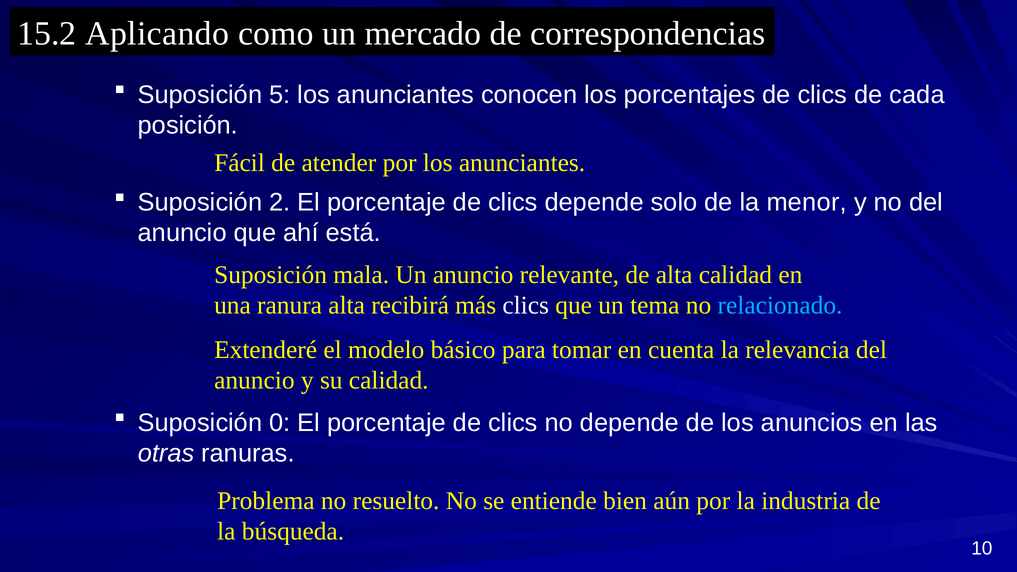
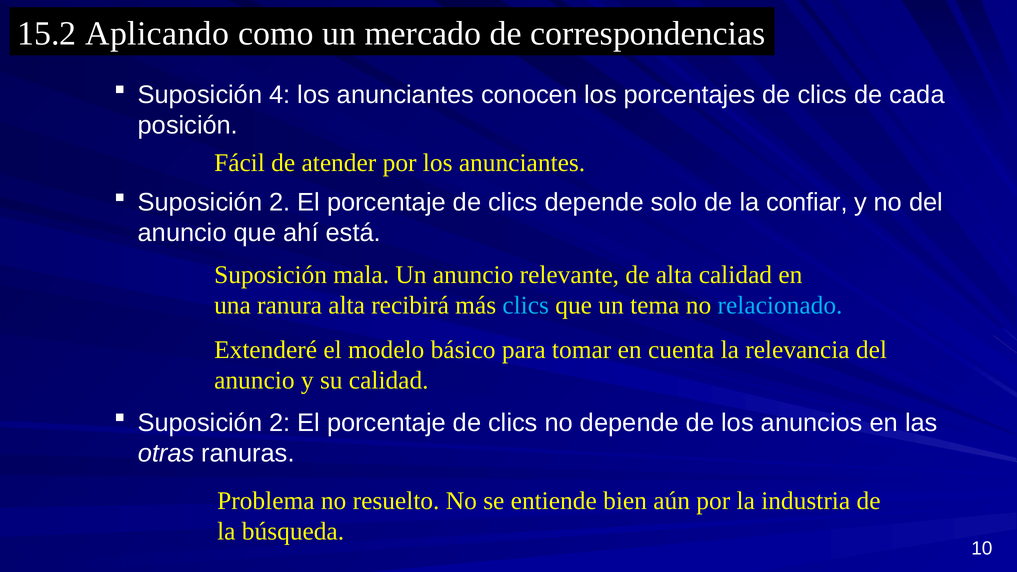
5: 5 -> 4
menor: menor -> confiar
clics at (526, 305) colour: white -> light blue
0 at (280, 423): 0 -> 2
